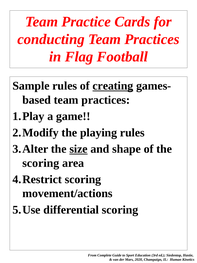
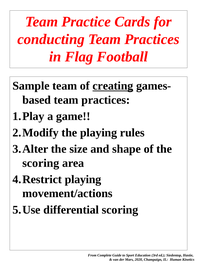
Sample rules: rules -> team
size underline: present -> none
scoring at (83, 179): scoring -> playing
